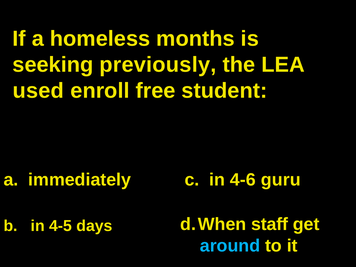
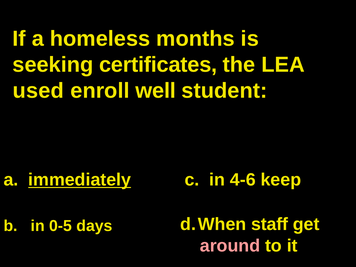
previously: previously -> certificates
free: free -> well
immediately underline: none -> present
guru: guru -> keep
4-5: 4-5 -> 0-5
around colour: light blue -> pink
